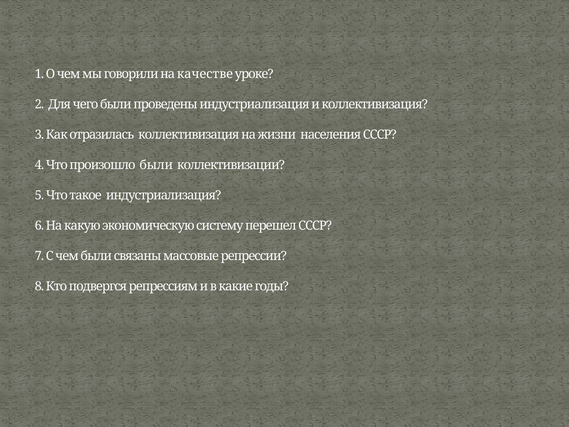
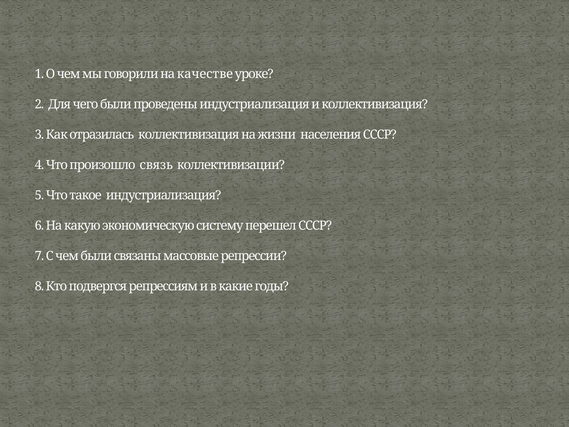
произошло были: были -> связь
